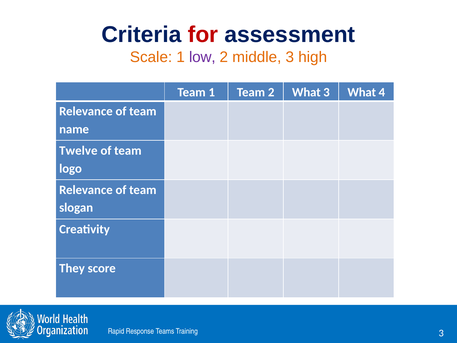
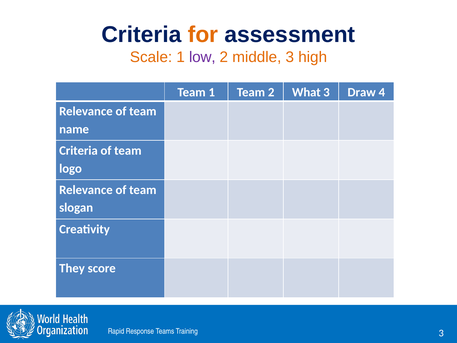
for colour: red -> orange
3 What: What -> Draw
Twelve at (78, 151): Twelve -> Criteria
